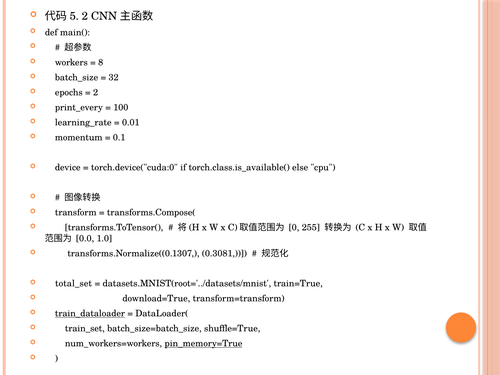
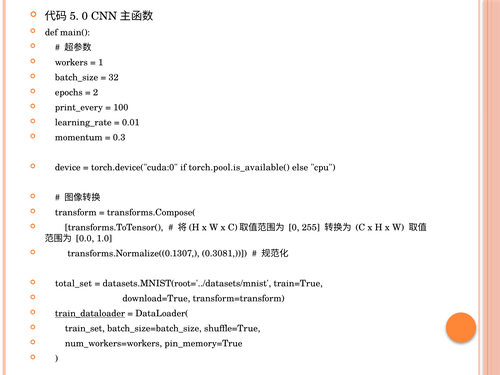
2 at (85, 16): 2 -> 0
8: 8 -> 1
0.1: 0.1 -> 0.3
torch.class.is_available(: torch.class.is_available( -> torch.pool.is_available(
pin_memory=True underline: present -> none
